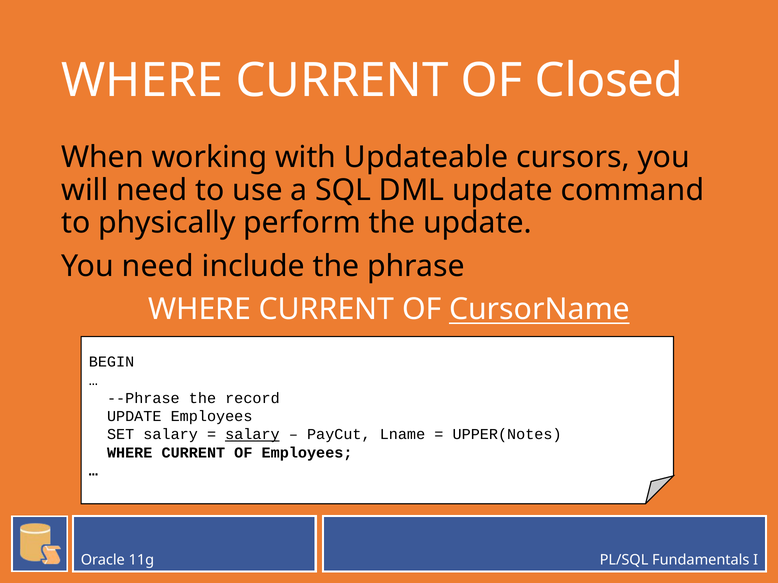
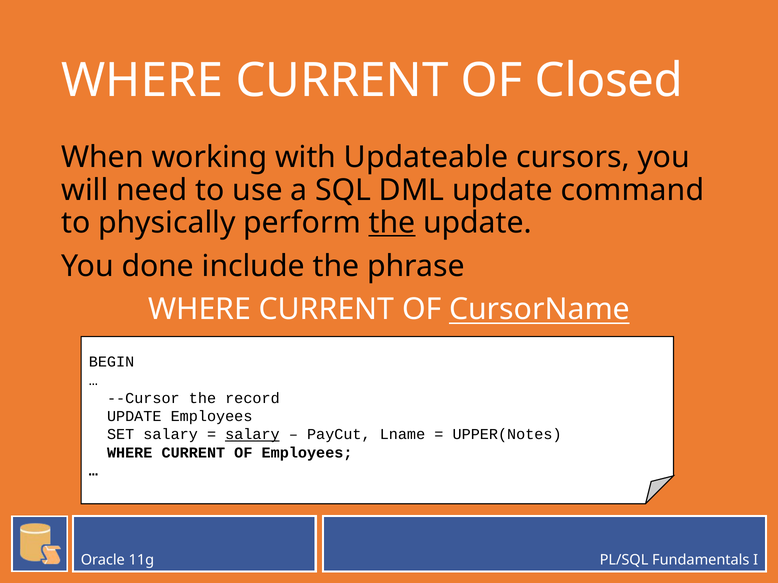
the at (392, 223) underline: none -> present
You need: need -> done
--Phrase: --Phrase -> --Cursor
